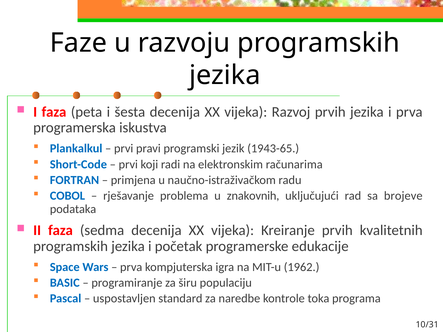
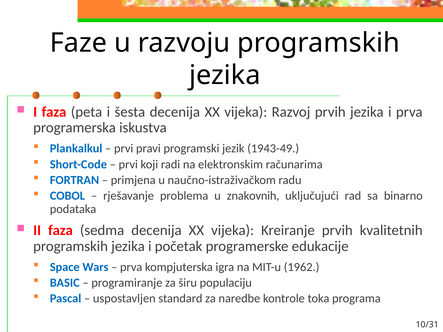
1943-65: 1943-65 -> 1943-49
brojeve: brojeve -> binarno
